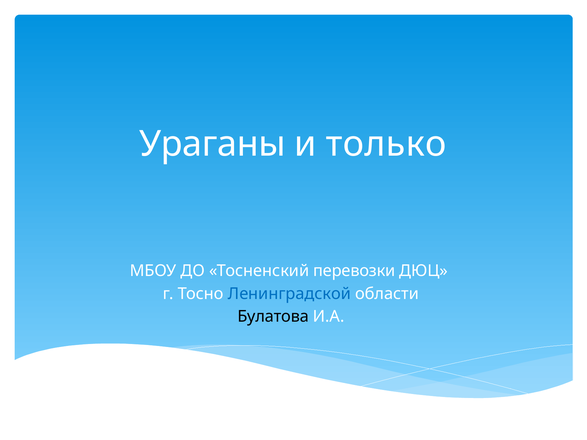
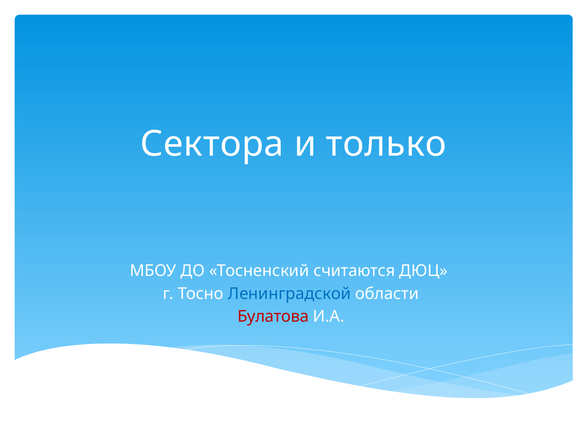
Ураганы: Ураганы -> Сектора
перевозки: перевозки -> считаются
Булатова colour: black -> red
